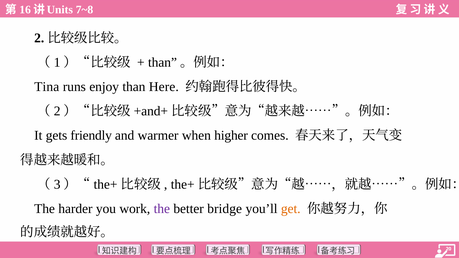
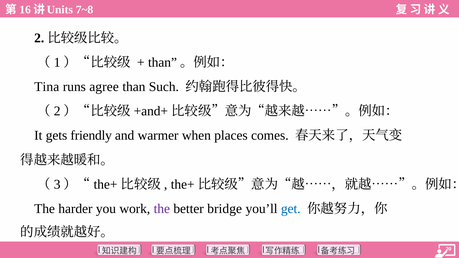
enjoy: enjoy -> agree
Here: Here -> Such
higher: higher -> places
get colour: orange -> blue
